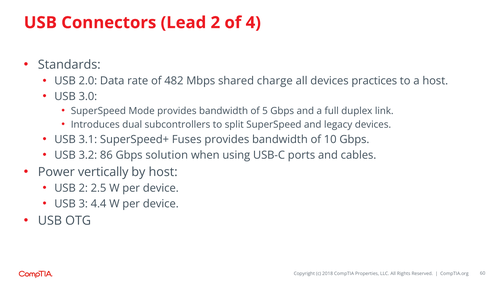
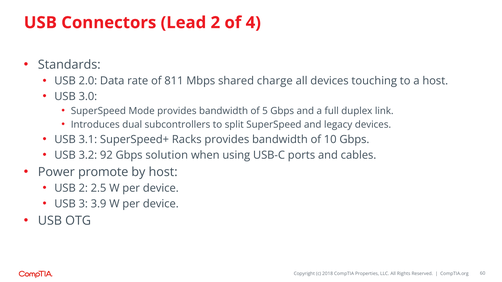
482: 482 -> 811
practices: practices -> touching
Fuses: Fuses -> Racks
86: 86 -> 92
vertically: vertically -> promote
4.4: 4.4 -> 3.9
